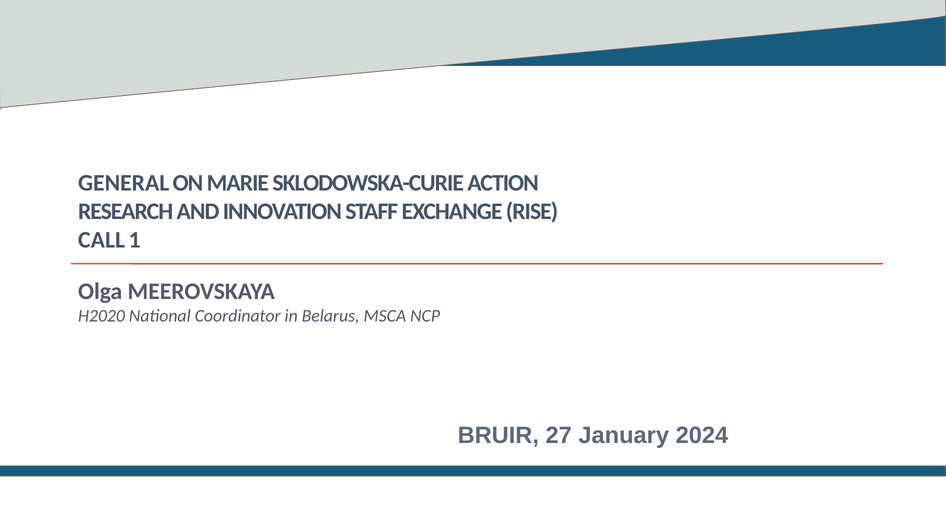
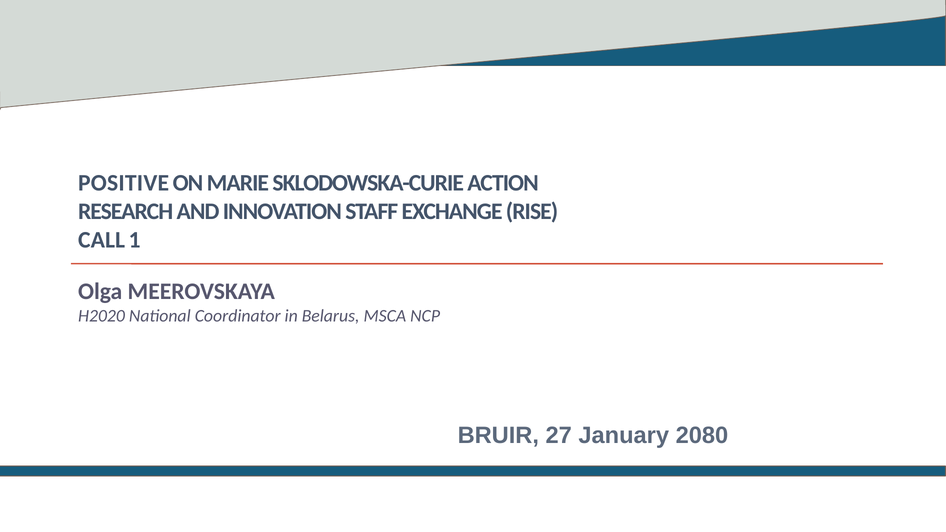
GENERAL: GENERAL -> POSITIVE
2024: 2024 -> 2080
